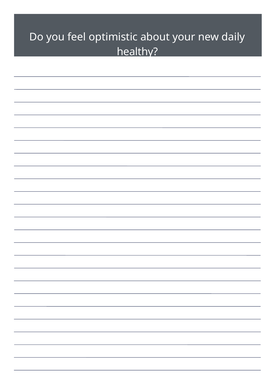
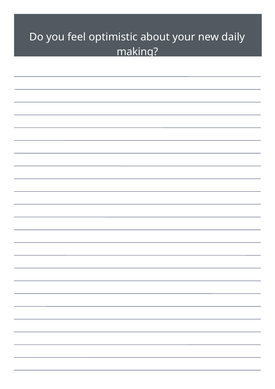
healthy: healthy -> making
